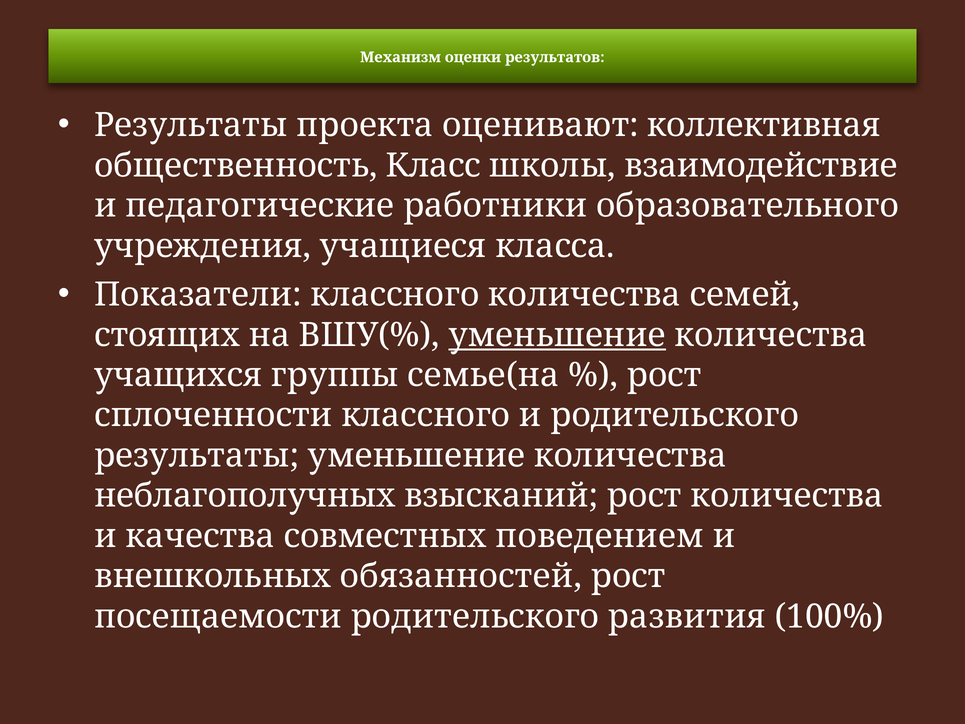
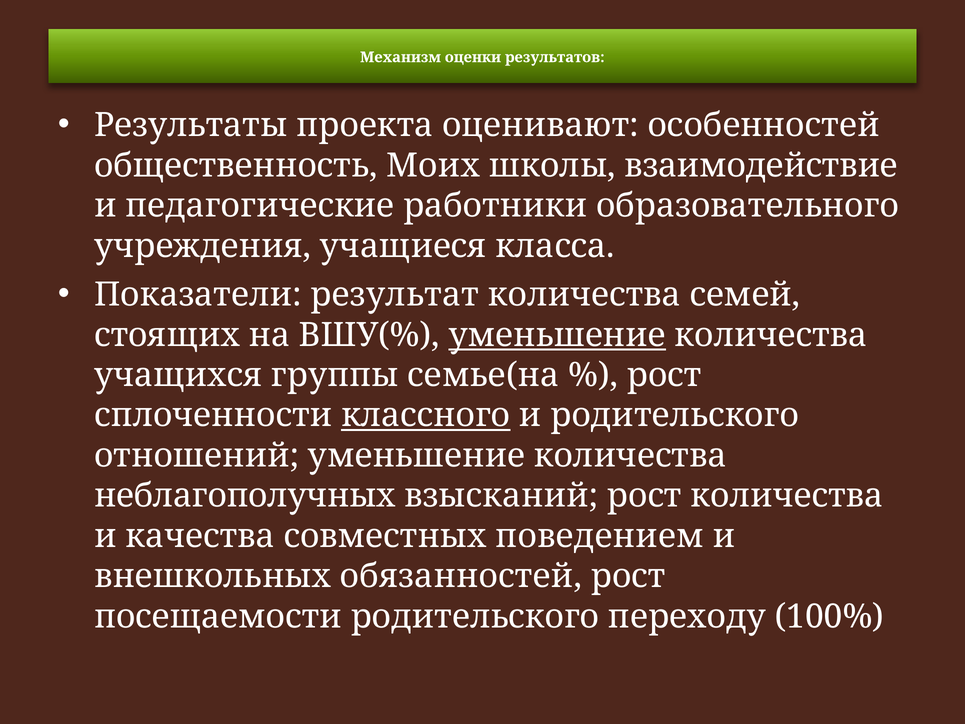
коллективная: коллективная -> особенностей
Класс: Класс -> Моих
Показатели классного: классного -> результат
классного at (426, 415) underline: none -> present
результаты at (197, 455): результаты -> отношений
развития: развития -> переходу
